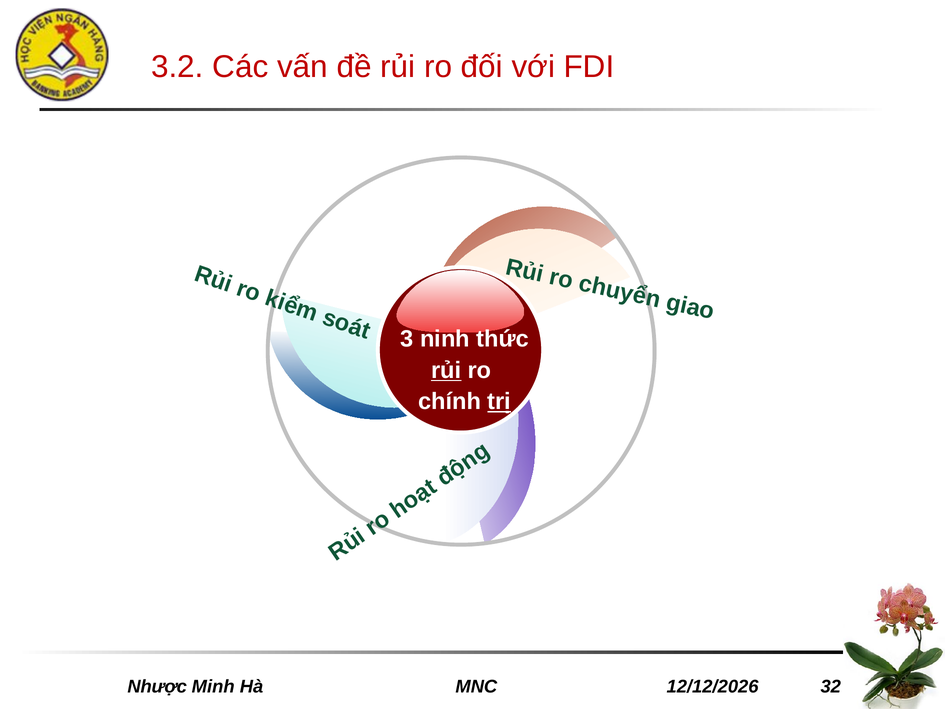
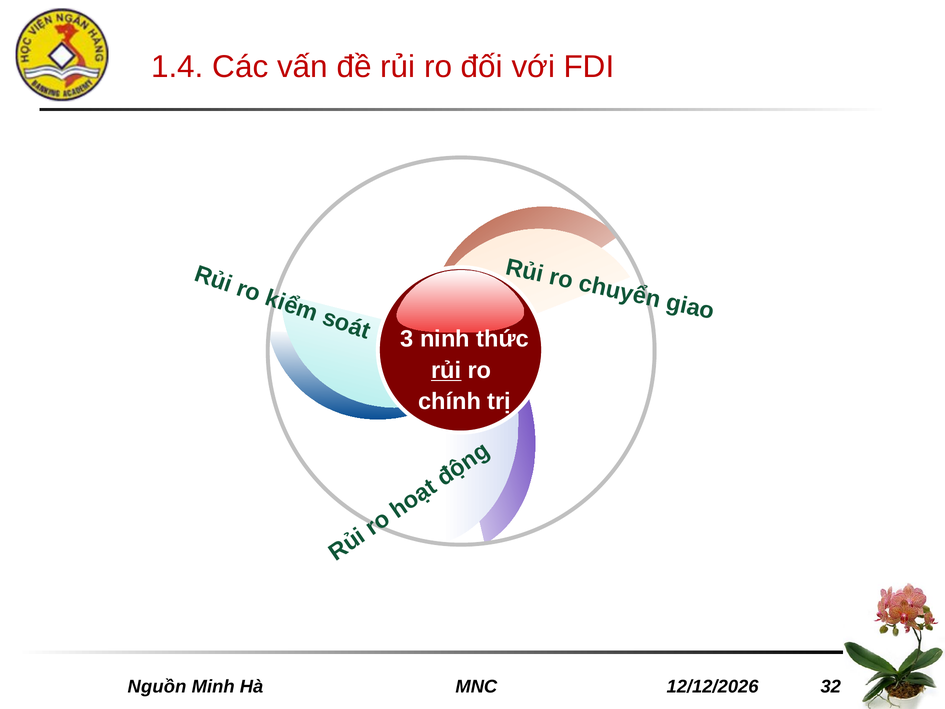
3.2: 3.2 -> 1.4
trị underline: present -> none
Nhược: Nhược -> Nguồn
